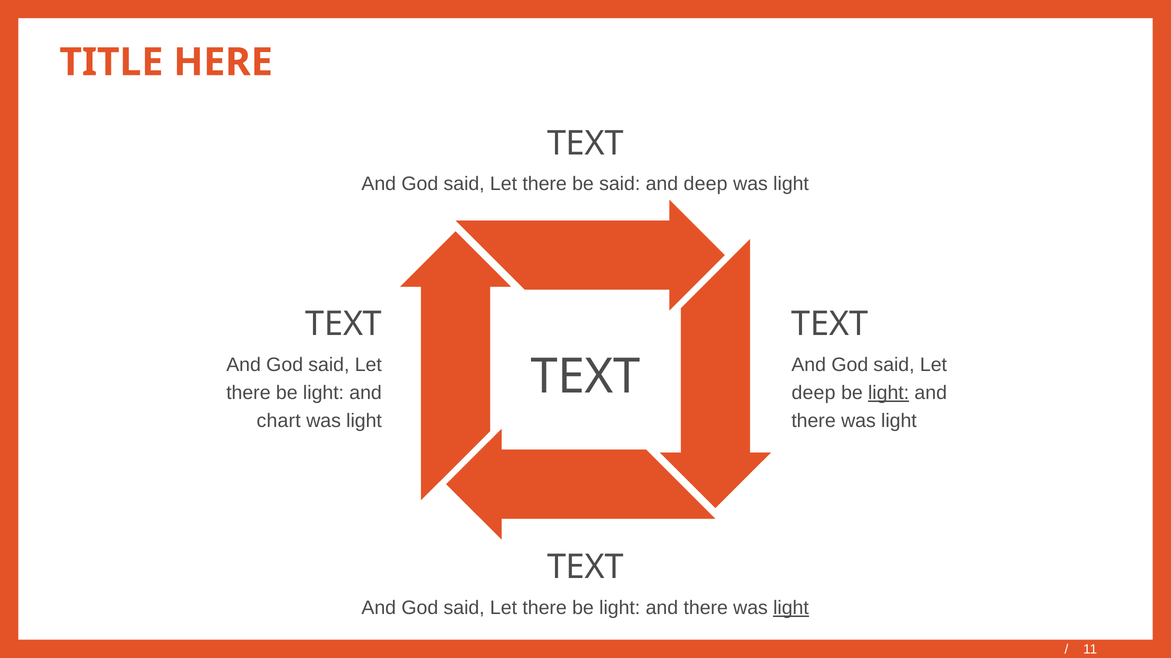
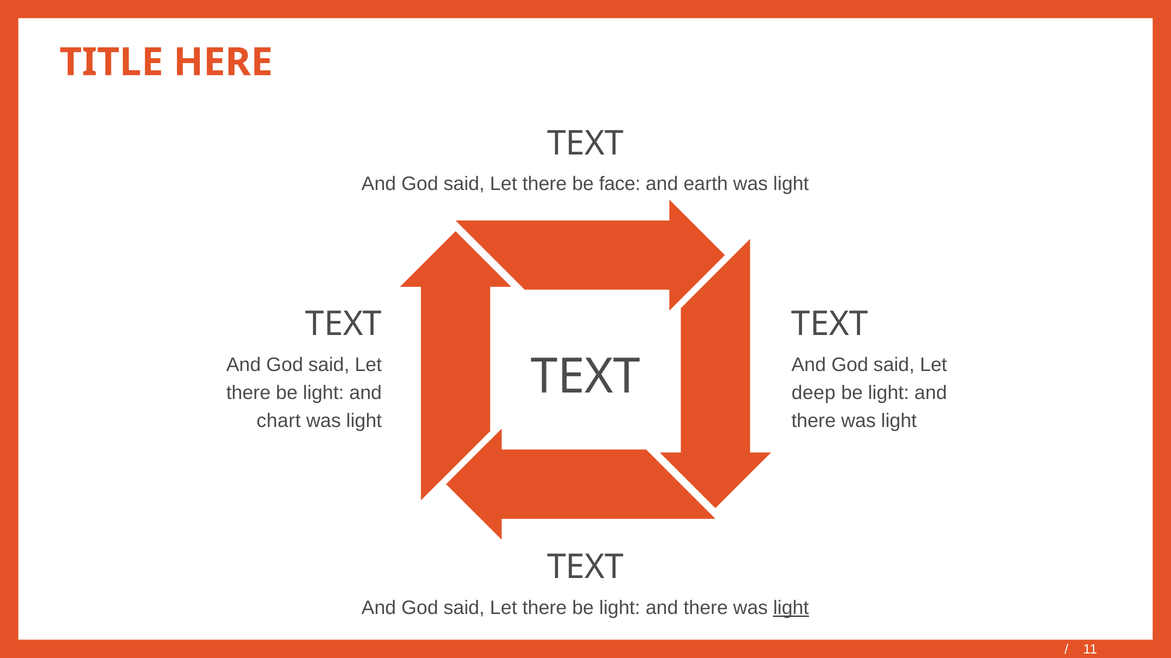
be said: said -> face
and deep: deep -> earth
light at (889, 393) underline: present -> none
